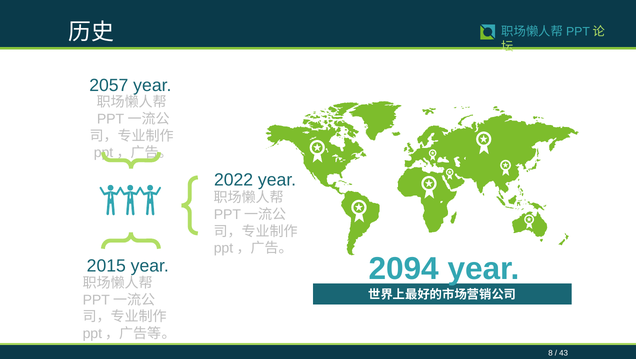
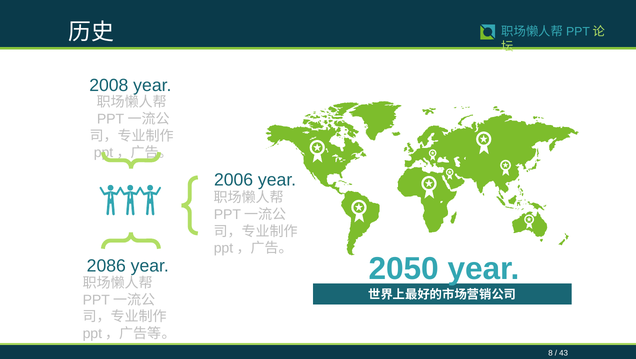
2057: 2057 -> 2008
2022: 2022 -> 2006
2094: 2094 -> 2050
2015: 2015 -> 2086
